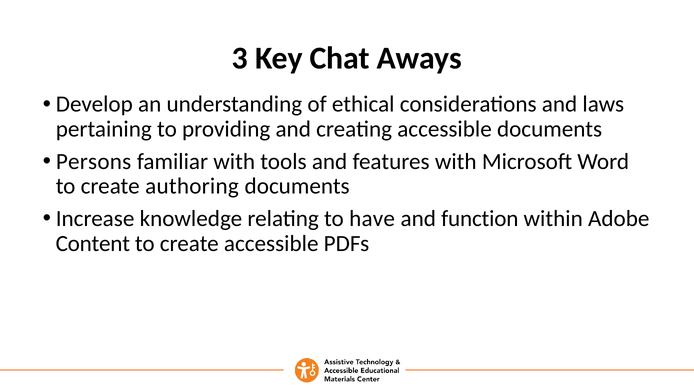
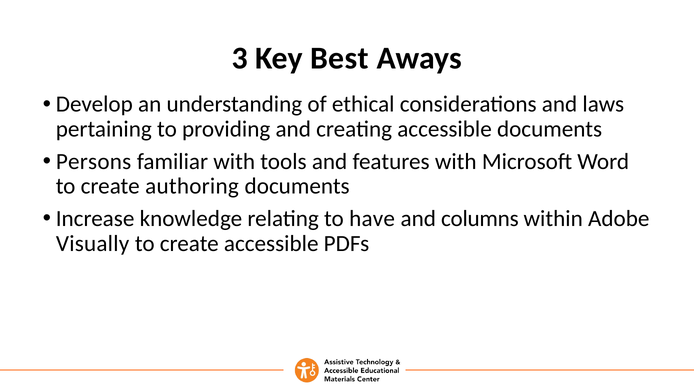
Chat: Chat -> Best
function: function -> columns
Content: Content -> Visually
